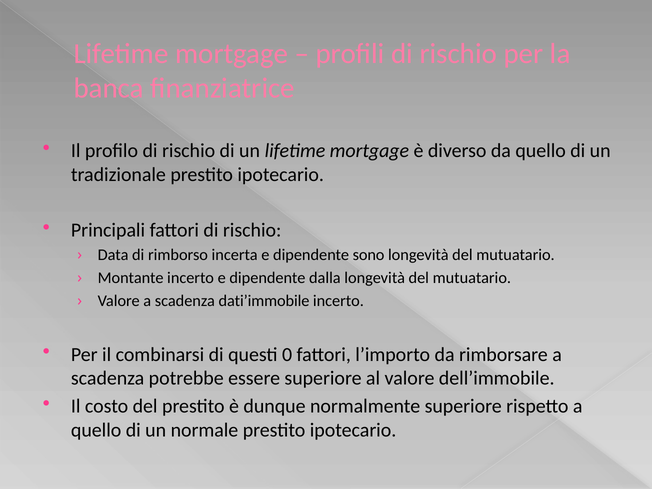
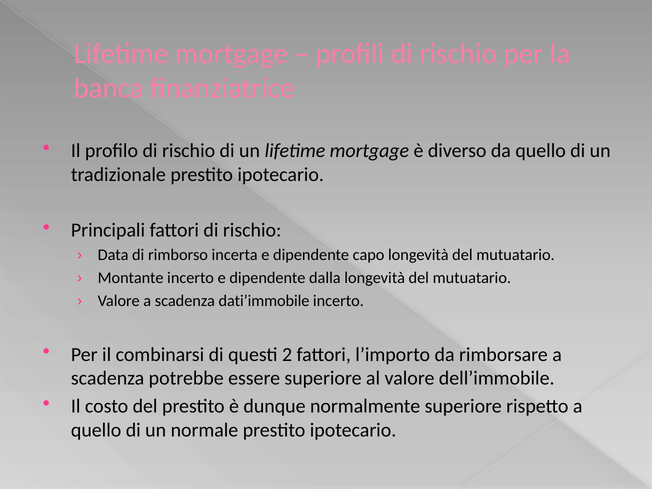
sono: sono -> capo
0: 0 -> 2
